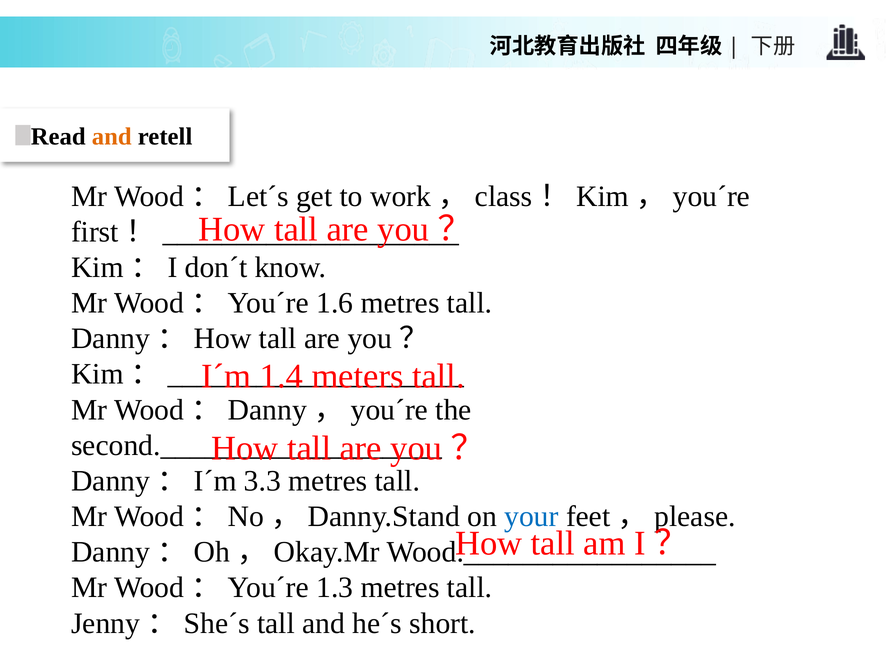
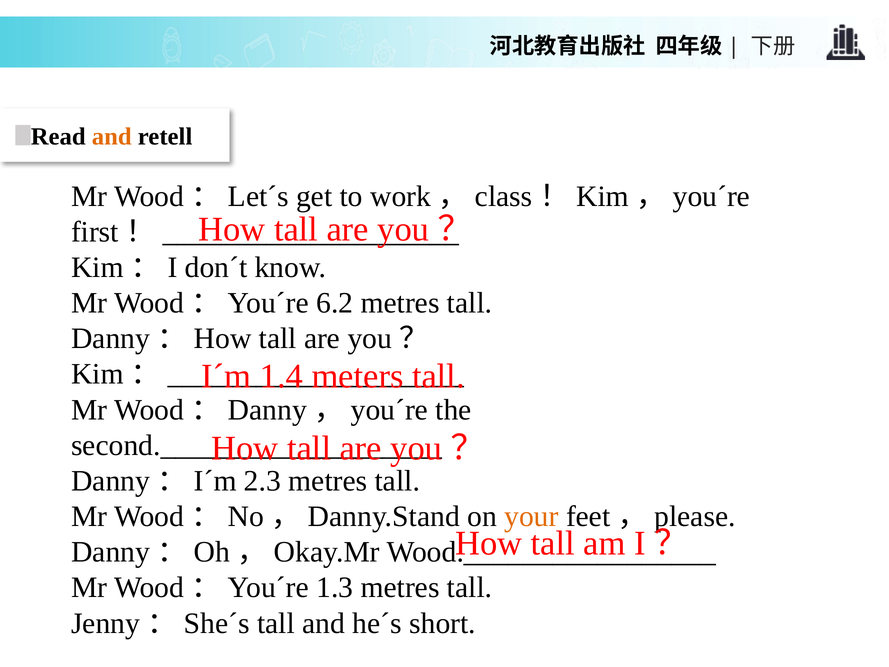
1.6: 1.6 -> 6.2
3.3: 3.3 -> 2.3
your colour: blue -> orange
